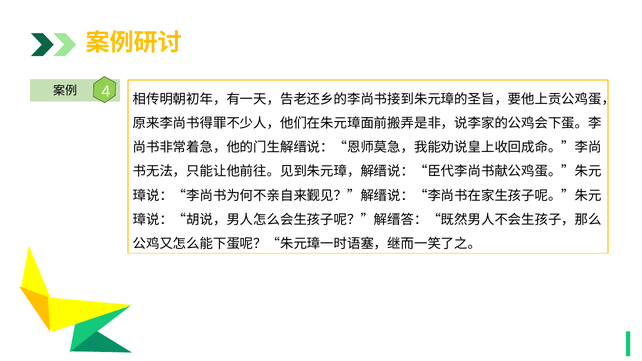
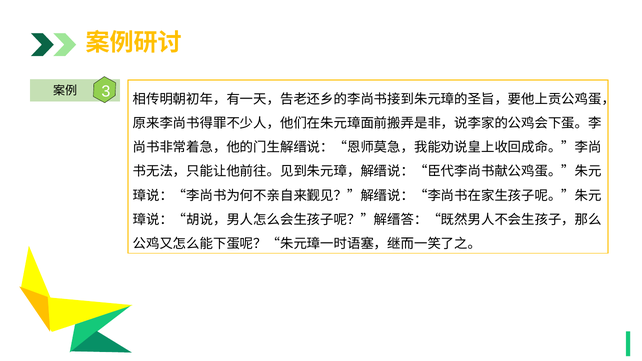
4: 4 -> 3
